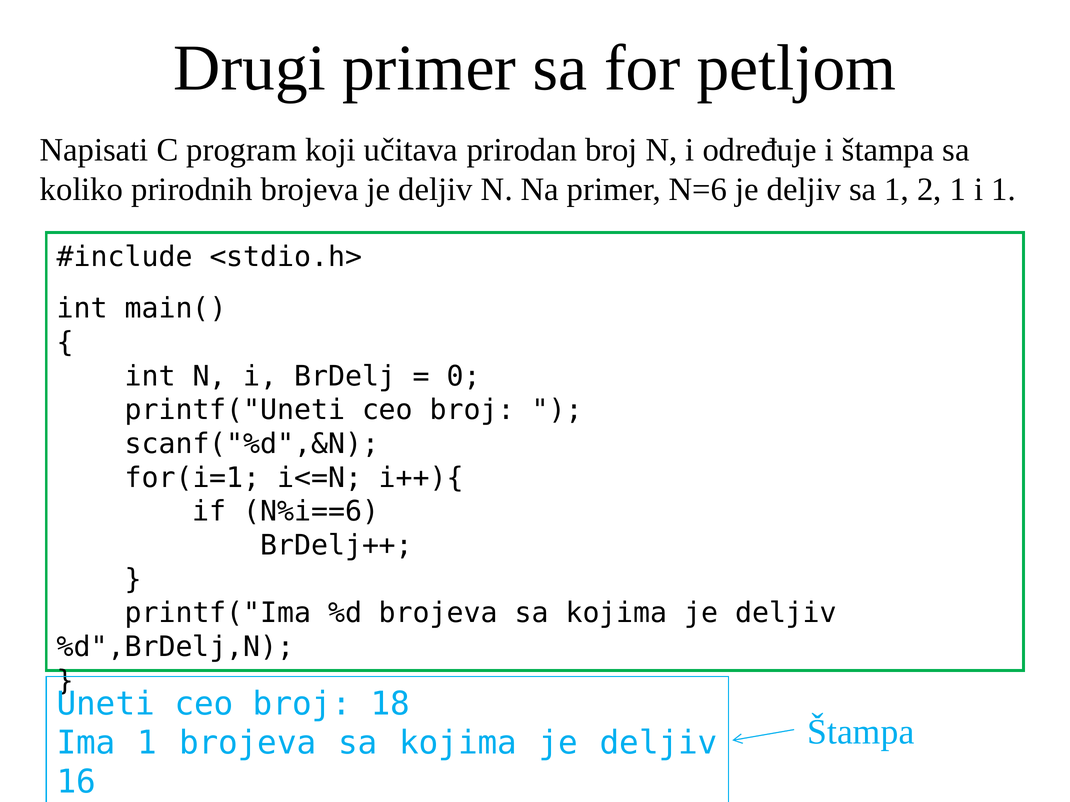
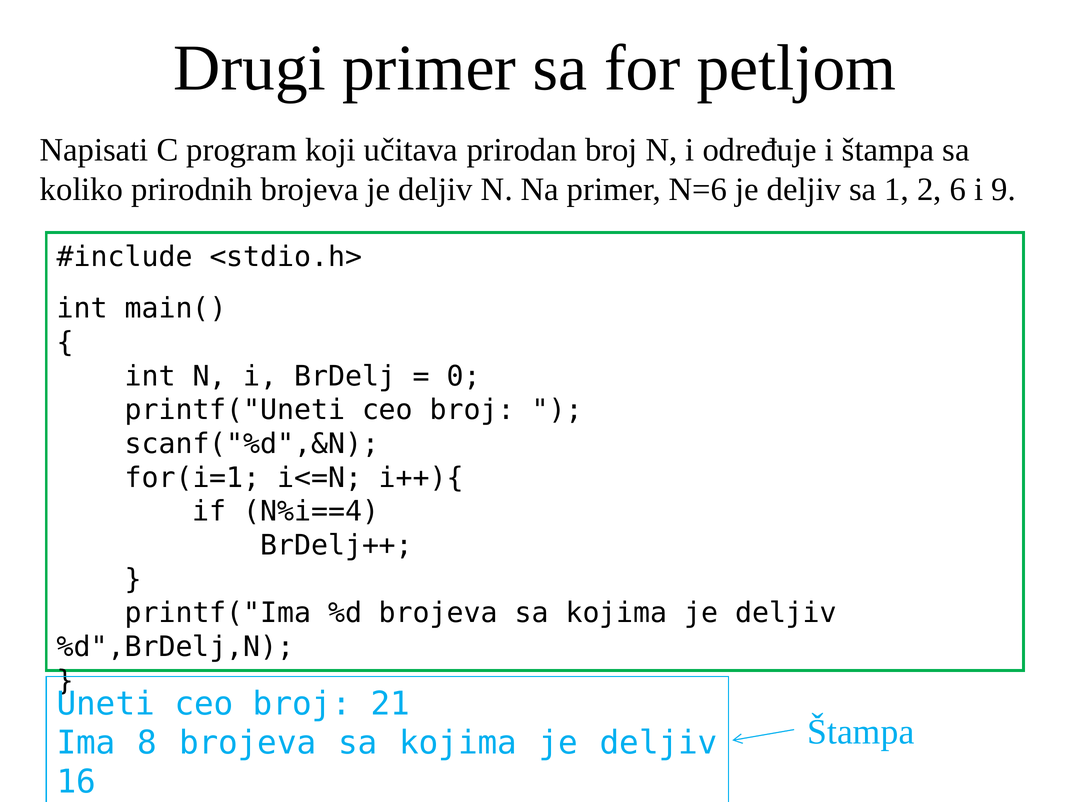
2 1: 1 -> 6
i 1: 1 -> 9
N%i==6: N%i==6 -> N%i==4
18: 18 -> 21
Ima 1: 1 -> 8
